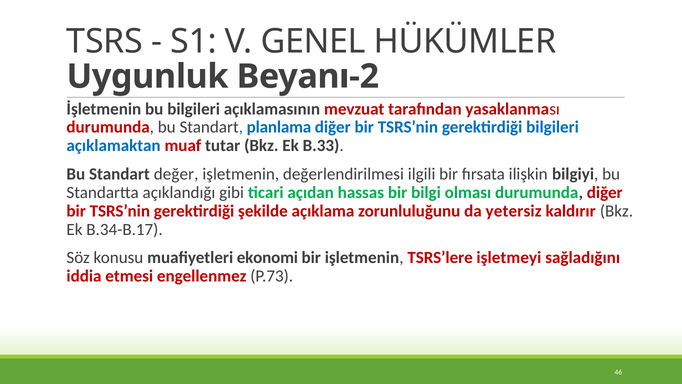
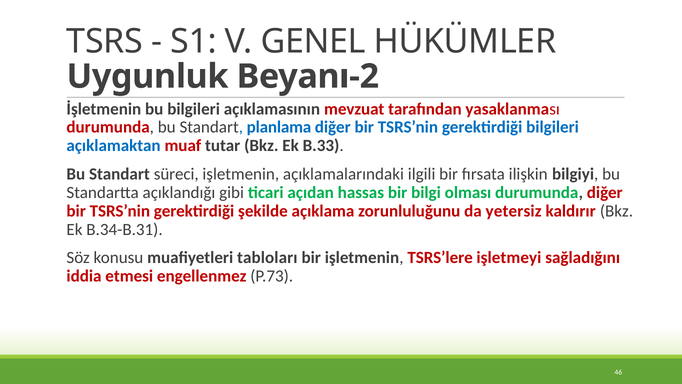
değer: değer -> süreci
değerlendirilmesi: değerlendirilmesi -> açıklamalarındaki
B.34-B.17: B.34-B.17 -> B.34-B.31
ekonomi: ekonomi -> tabloları
